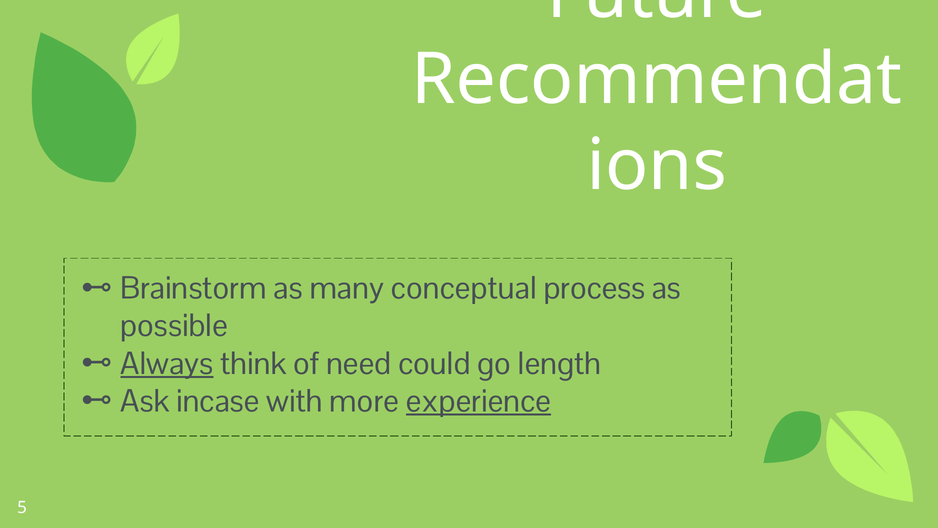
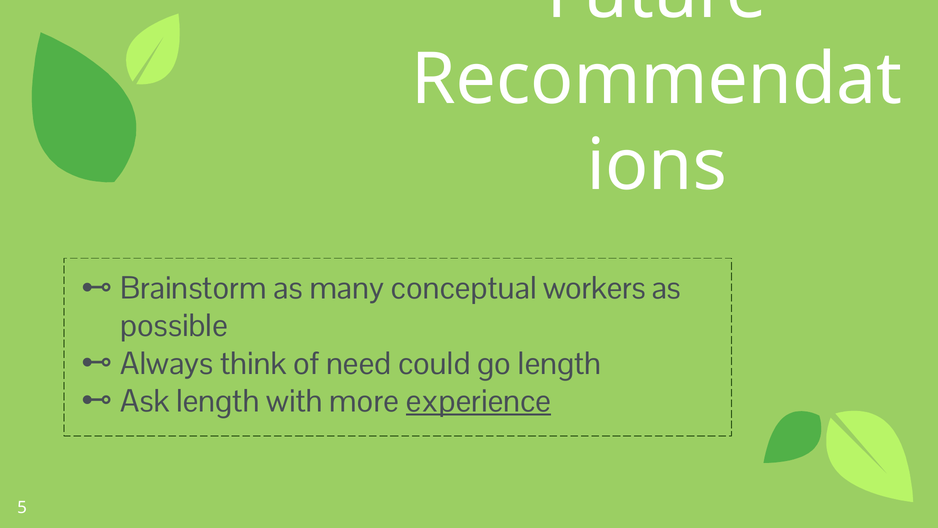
process: process -> workers
Always underline: present -> none
Ask incase: incase -> length
